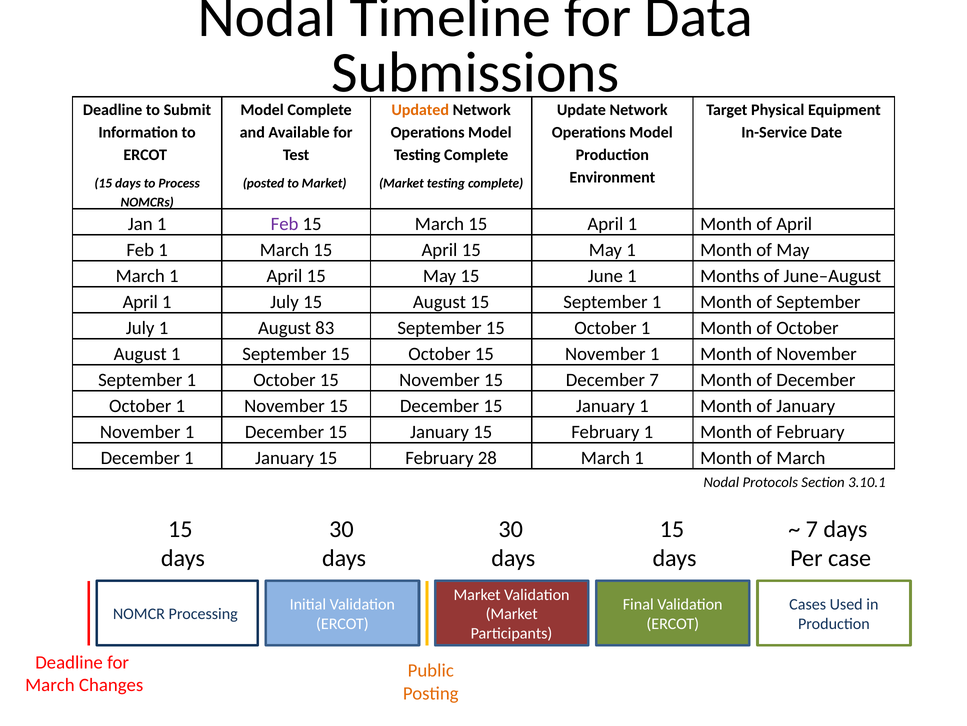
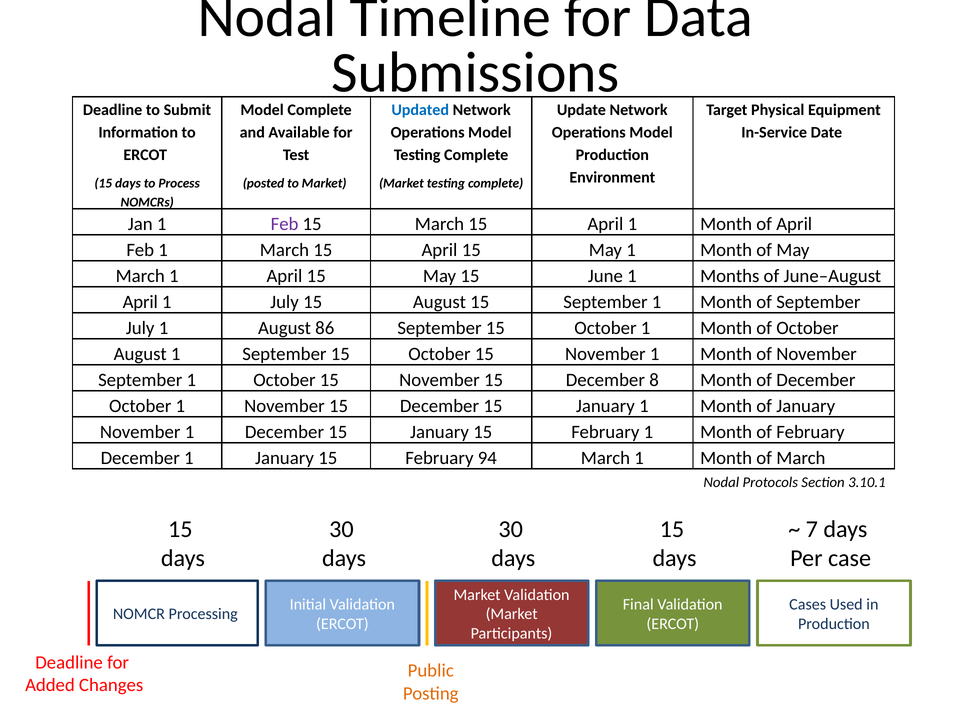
Updated colour: orange -> blue
83: 83 -> 86
December 7: 7 -> 8
28: 28 -> 94
March at (50, 685): March -> Added
